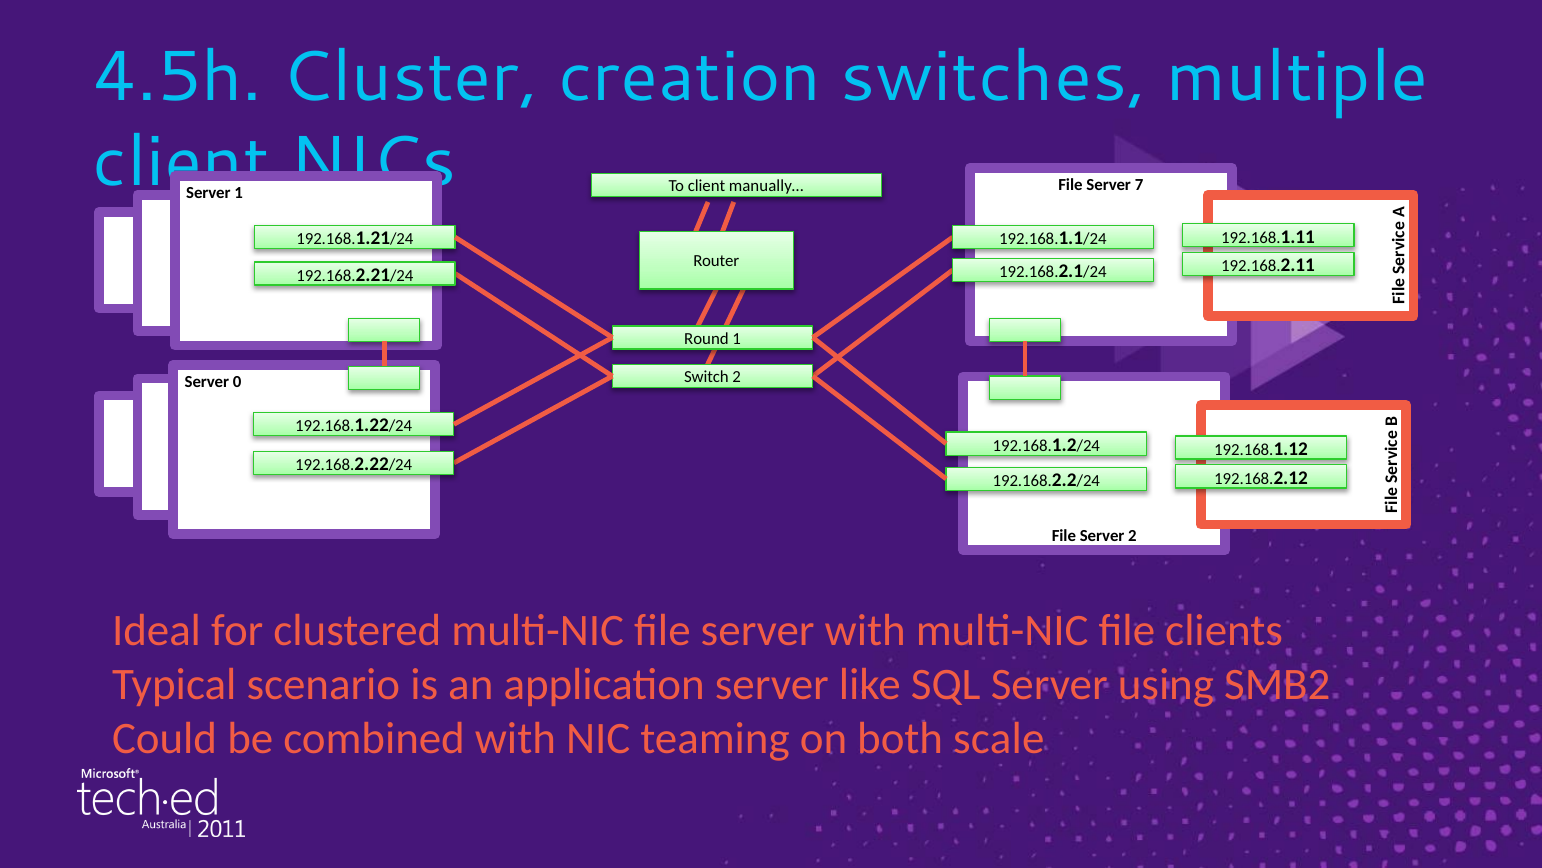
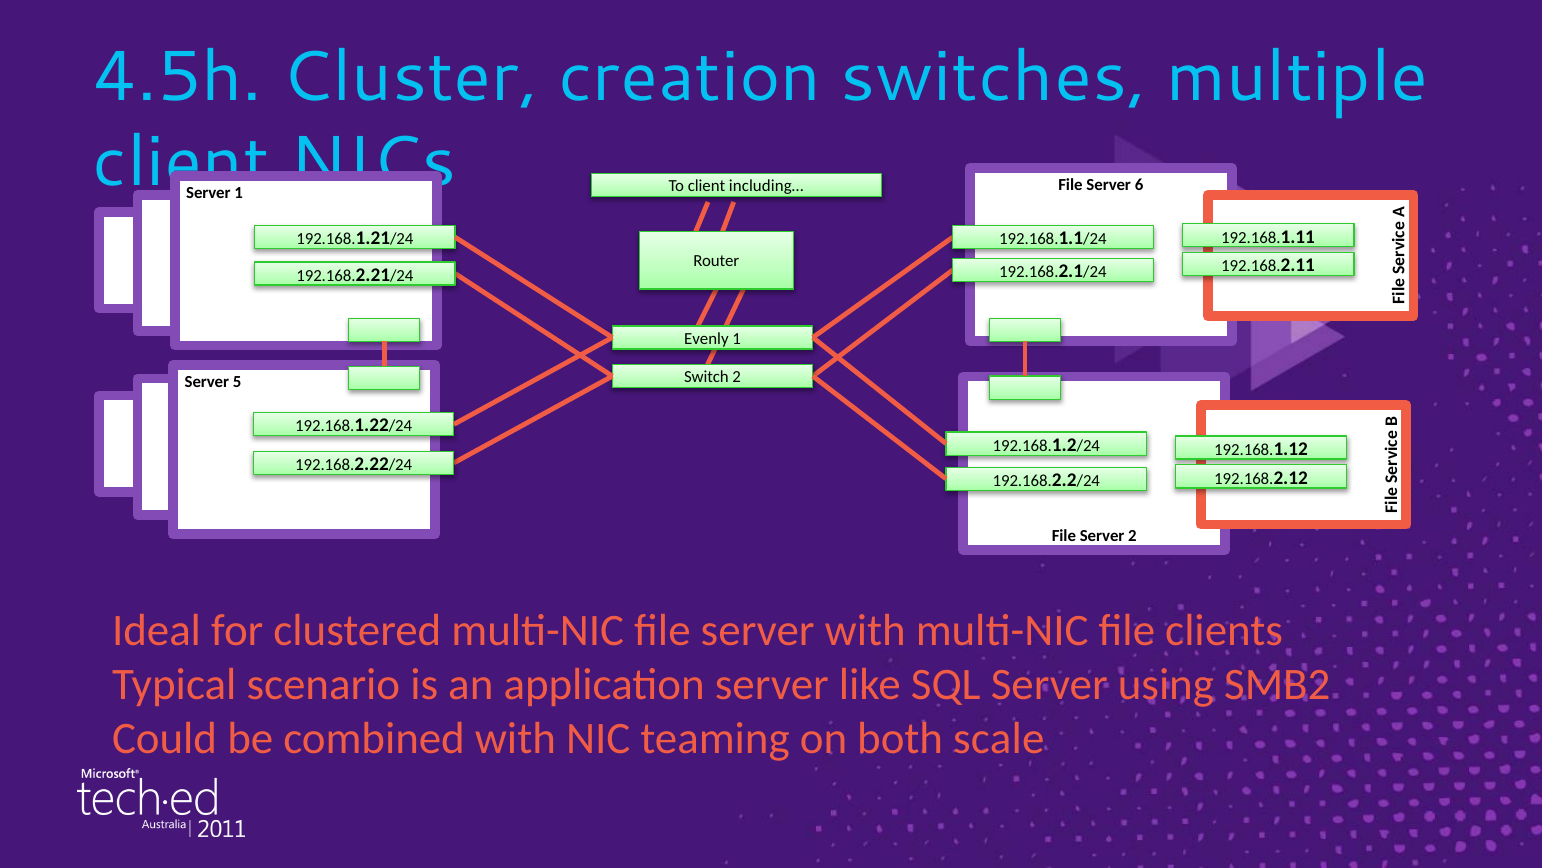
7: 7 -> 6
manually…: manually… -> including…
Round: Round -> Evenly
0: 0 -> 5
